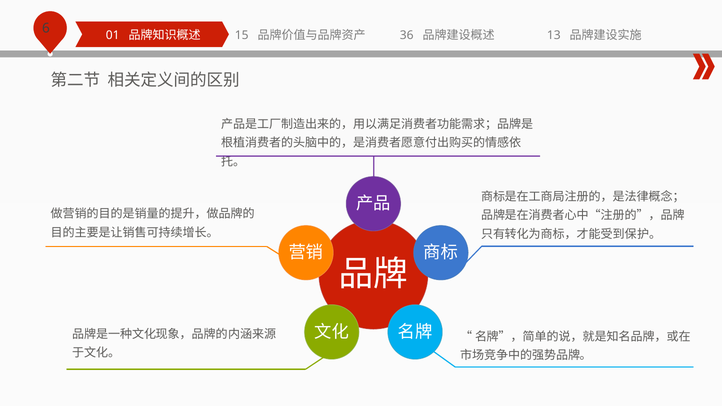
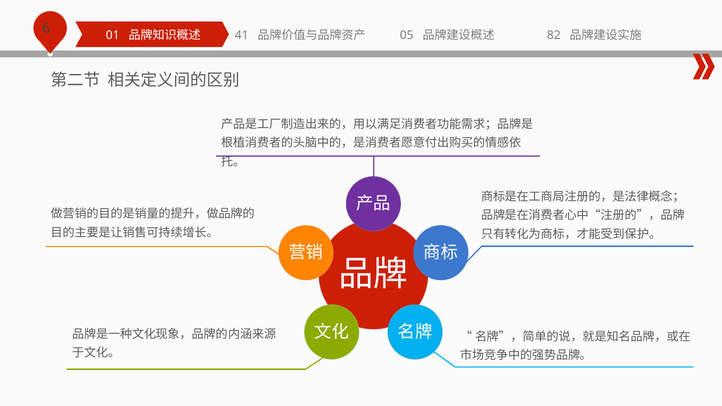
13: 13 -> 82
15: 15 -> 41
36: 36 -> 05
